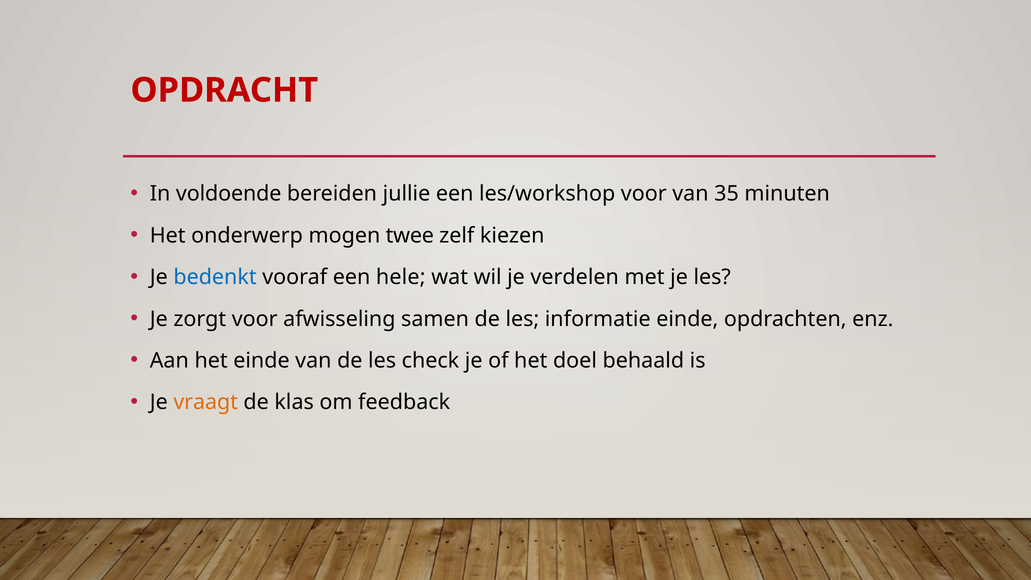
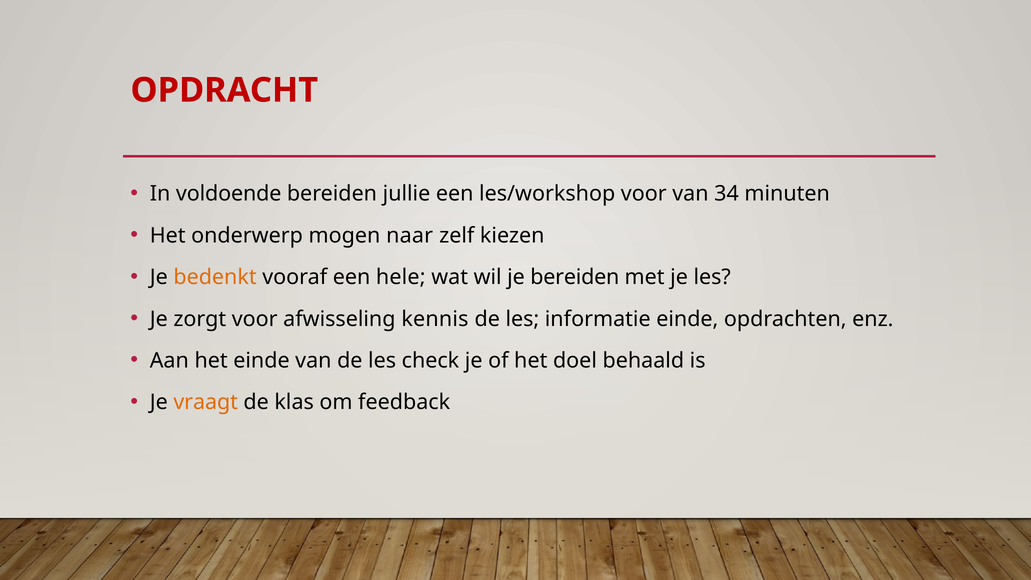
35: 35 -> 34
twee: twee -> naar
bedenkt colour: blue -> orange
je verdelen: verdelen -> bereiden
samen: samen -> kennis
